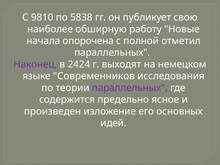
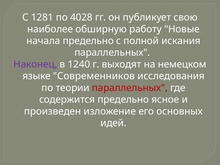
9810: 9810 -> 1281
5838: 5838 -> 4028
начала опорочена: опорочена -> предельно
отметил: отметил -> искания
2424: 2424 -> 1240
параллельных at (130, 88) colour: purple -> red
